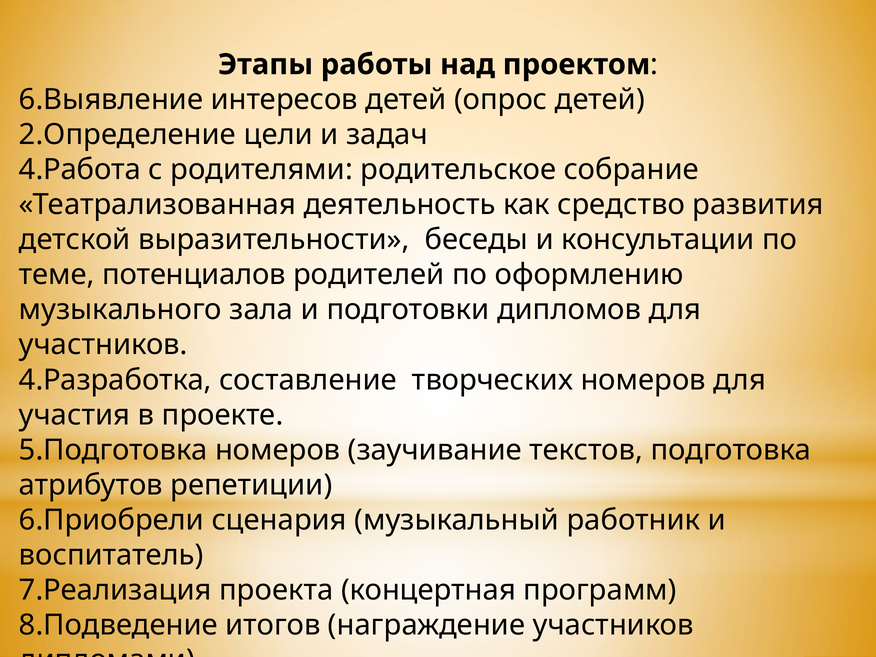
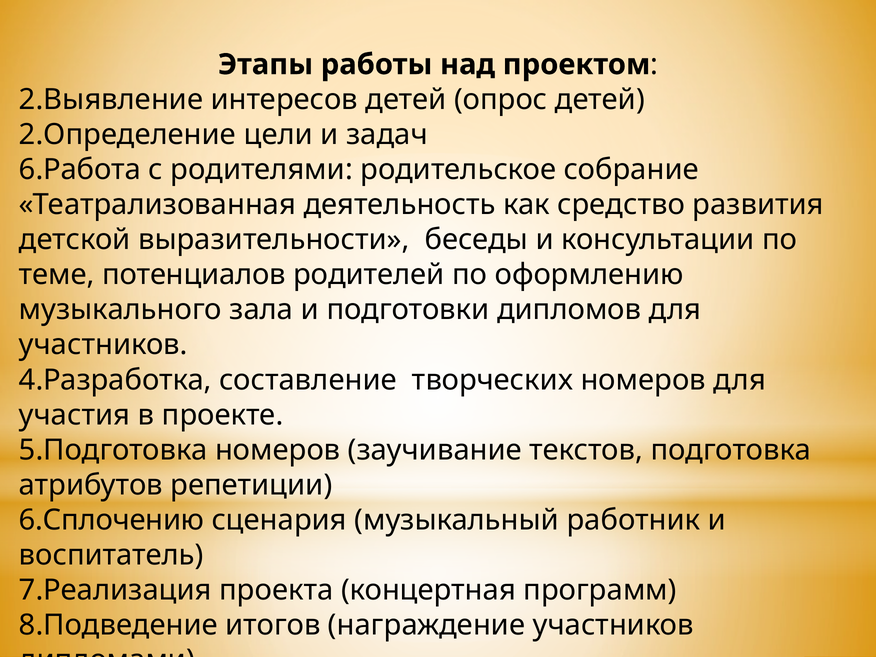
6.Выявление: 6.Выявление -> 2.Выявление
4.Работа: 4.Работа -> 6.Работа
6.Приобрели: 6.Приобрели -> 6.Сплочению
